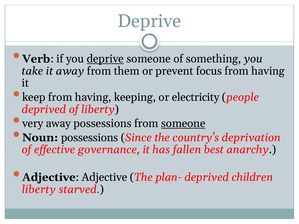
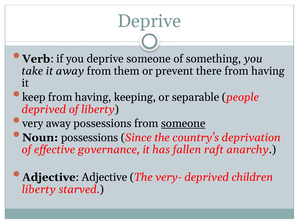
deprive at (105, 59) underline: present -> none
focus: focus -> there
electricity: electricity -> separable
best: best -> raft
plan-: plan- -> very-
